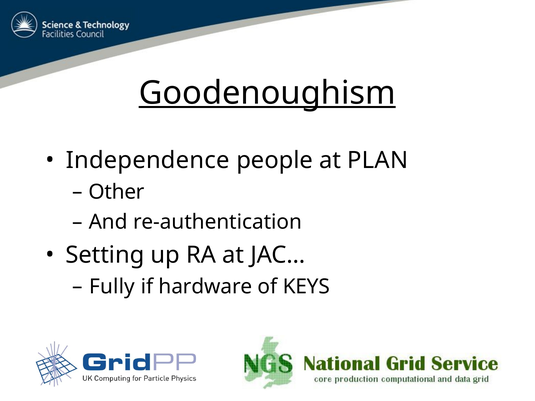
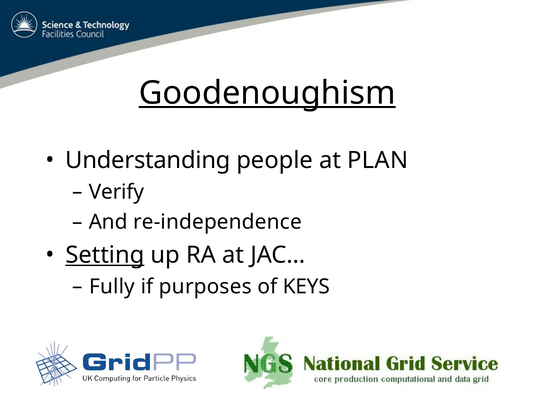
Independence: Independence -> Understanding
Other: Other -> Verify
re-authentication: re-authentication -> re-independence
Setting underline: none -> present
hardware: hardware -> purposes
